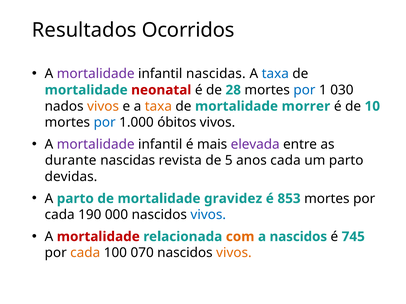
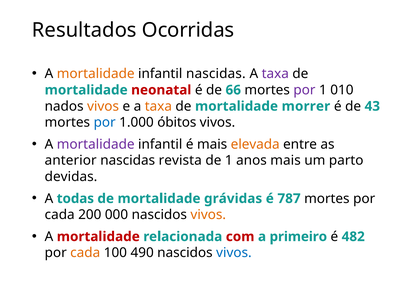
Ocorridos: Ocorridos -> Ocorridas
mortalidade at (96, 74) colour: purple -> orange
taxa at (275, 74) colour: blue -> purple
28: 28 -> 66
por at (304, 90) colour: blue -> purple
030: 030 -> 010
10: 10 -> 43
elevada colour: purple -> orange
durante: durante -> anterior
de 5: 5 -> 1
anos cada: cada -> mais
A parto: parto -> todas
gravidez: gravidez -> grávidas
853: 853 -> 787
190: 190 -> 200
vivos at (208, 215) colour: blue -> orange
com colour: orange -> red
a nascidos: nascidos -> primeiro
745: 745 -> 482
070: 070 -> 490
vivos at (234, 253) colour: orange -> blue
